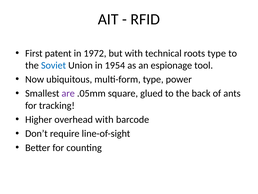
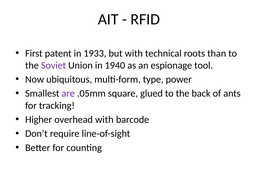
1972: 1972 -> 1933
roots type: type -> than
Soviet colour: blue -> purple
1954: 1954 -> 1940
